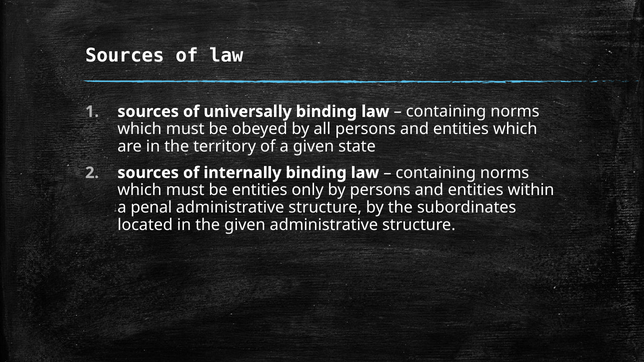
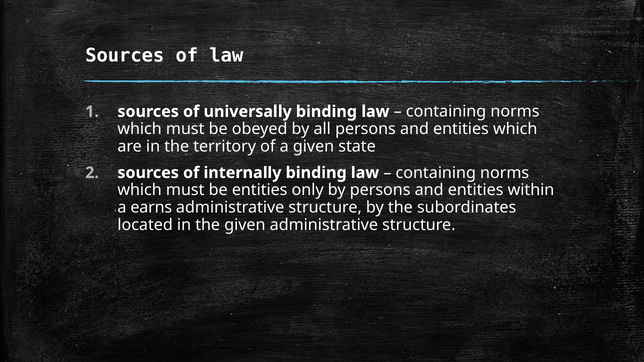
penal: penal -> earns
